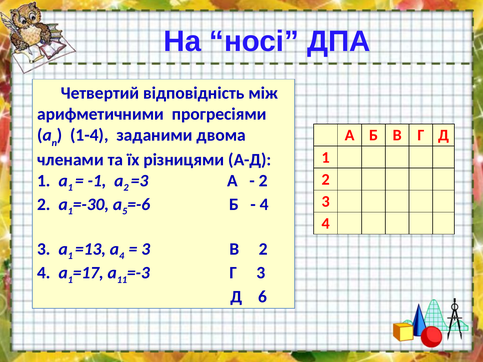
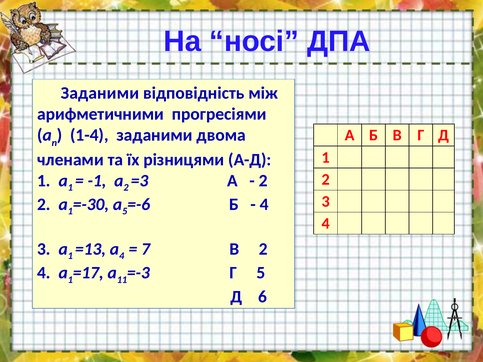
Четвертий at (100, 93): Четвертий -> Заданими
3 at (146, 249): 3 -> 7
Г 3: 3 -> 5
